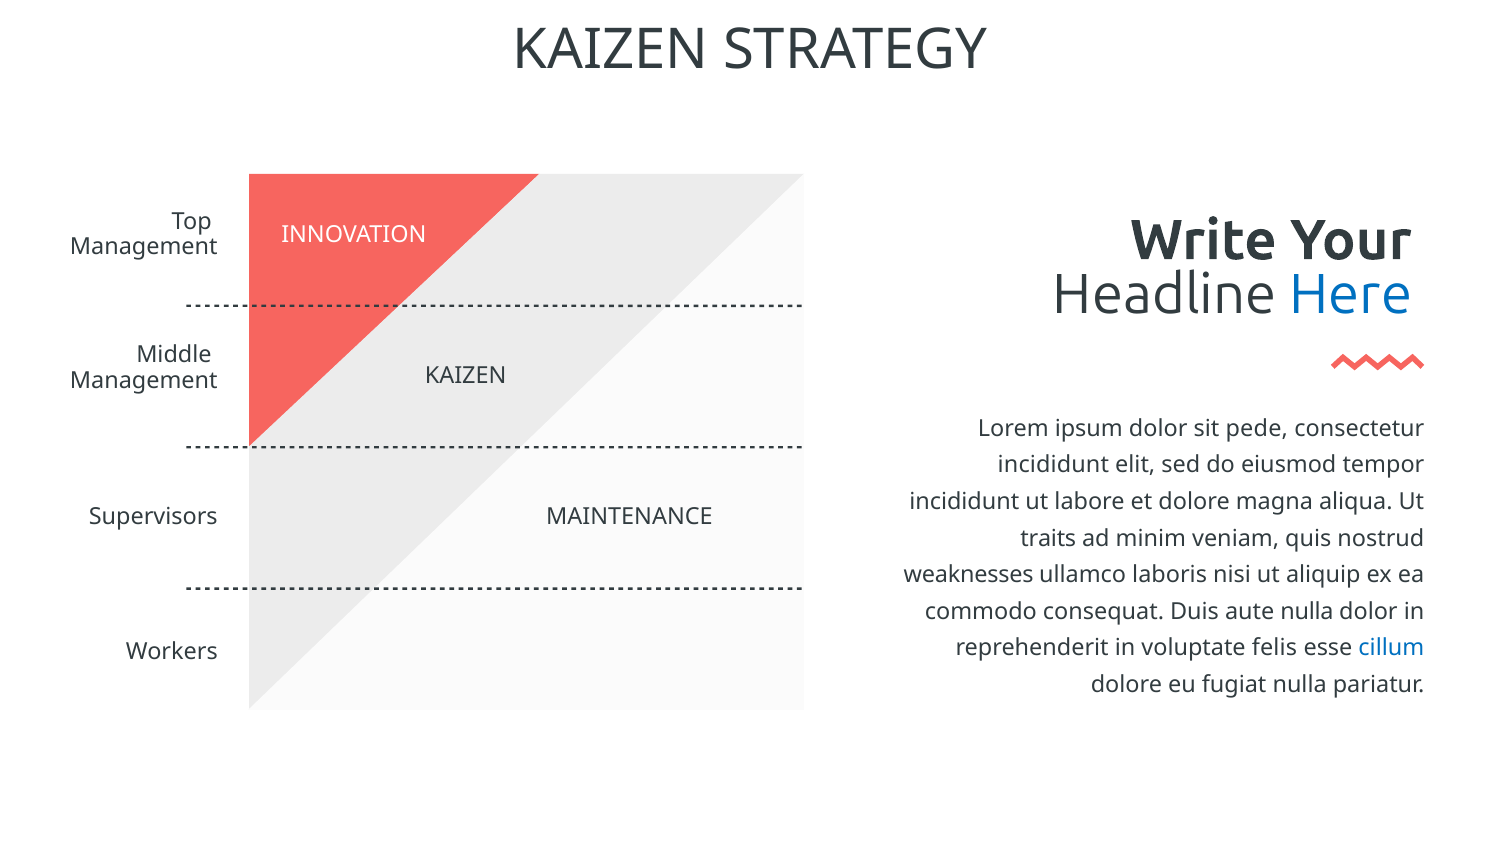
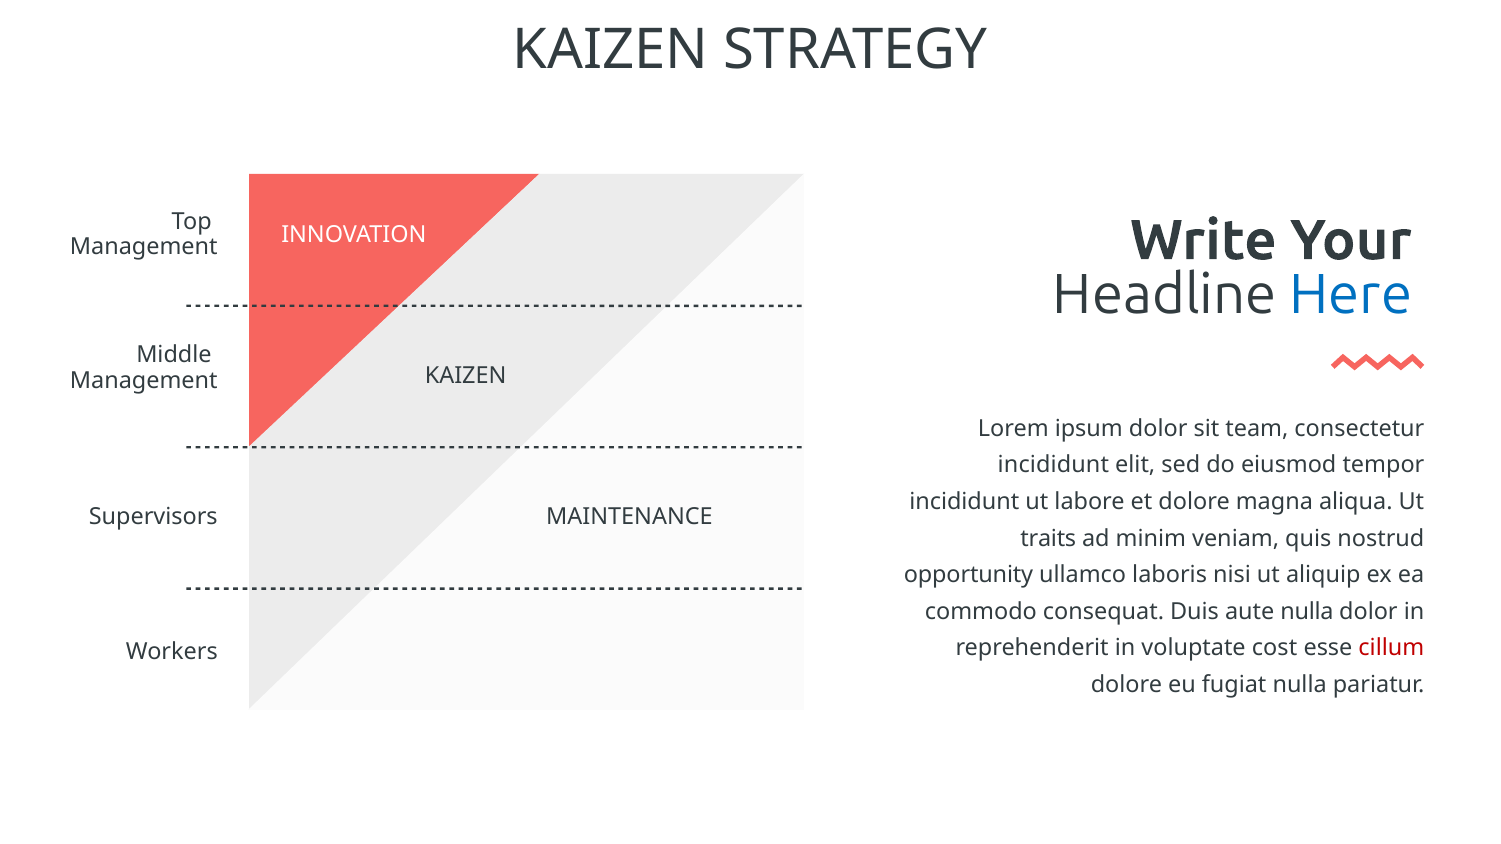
pede: pede -> team
weaknesses: weaknesses -> opportunity
felis: felis -> cost
cillum colour: blue -> red
